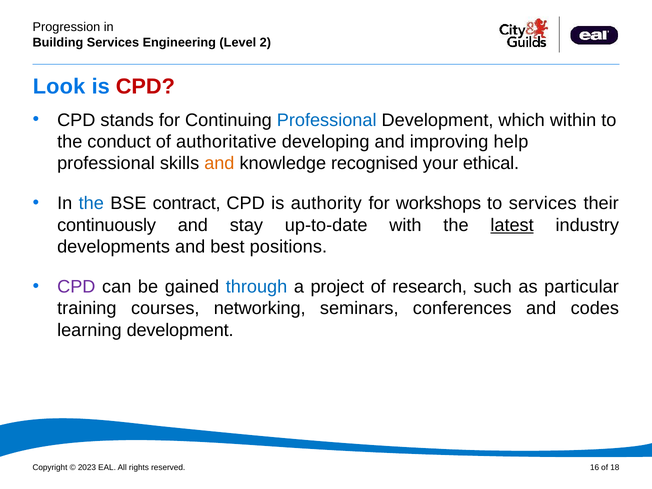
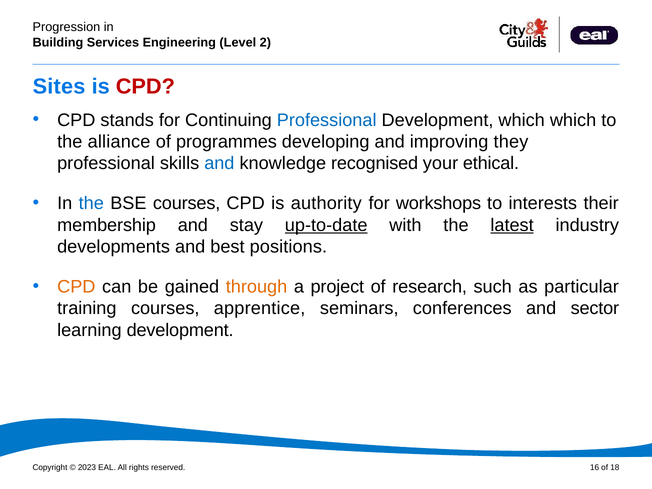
Look: Look -> Sites
which within: within -> which
conduct: conduct -> alliance
authoritative: authoritative -> programmes
help: help -> they
and at (219, 164) colour: orange -> blue
BSE contract: contract -> courses
to services: services -> interests
continuously: continuously -> membership
up-to-date underline: none -> present
CPD at (76, 287) colour: purple -> orange
through colour: blue -> orange
networking: networking -> apprentice
codes: codes -> sector
